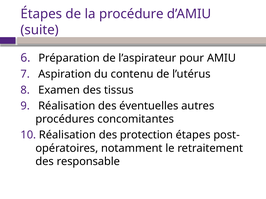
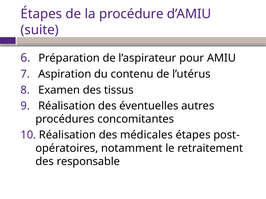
protection: protection -> médicales
